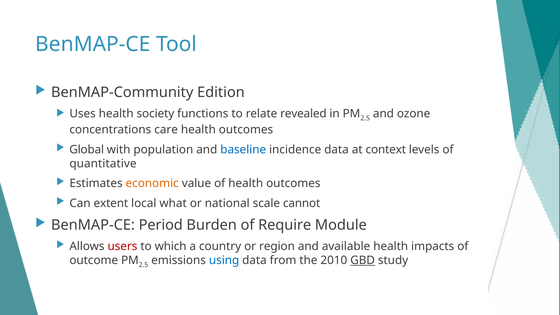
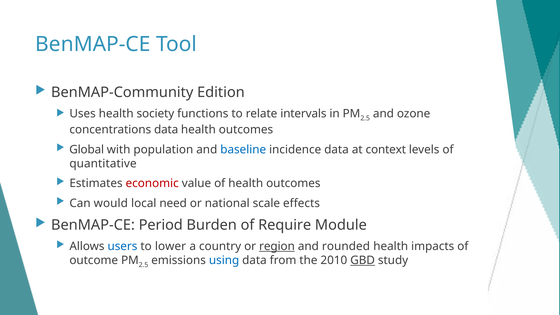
revealed: revealed -> intervals
concentrations care: care -> data
economic colour: orange -> red
extent: extent -> would
what: what -> need
cannot: cannot -> effects
users colour: red -> blue
which: which -> lower
region underline: none -> present
available: available -> rounded
